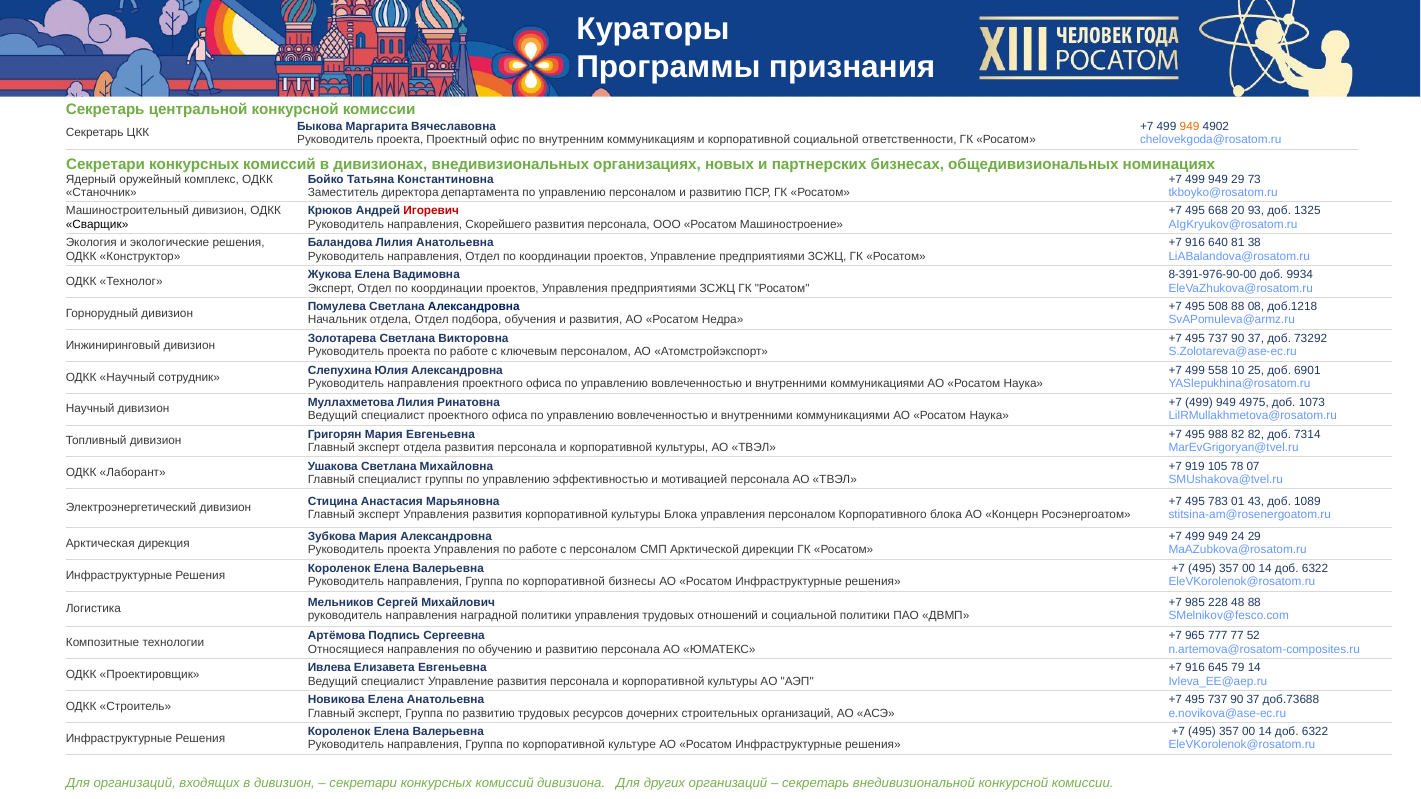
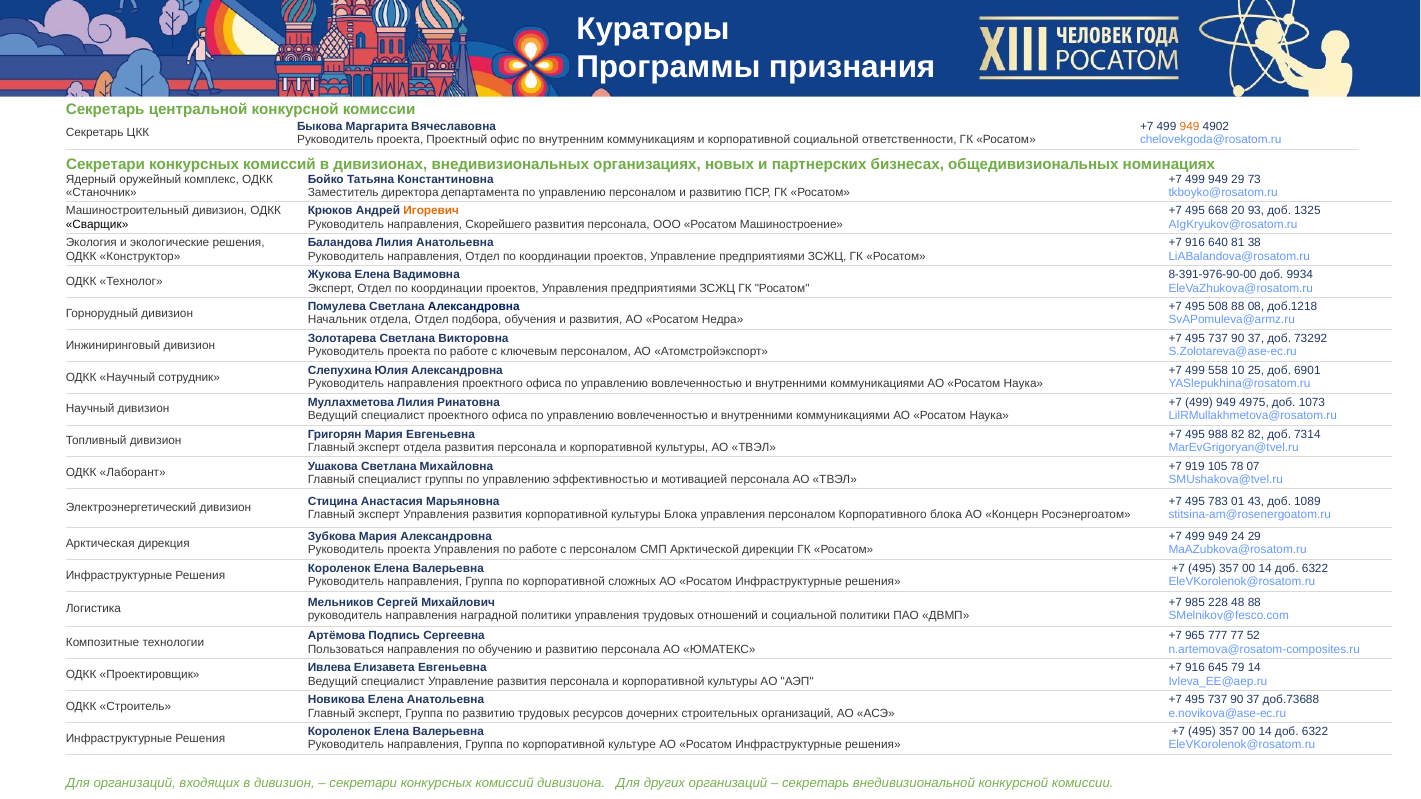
Игоревич colour: red -> orange
бизнесы: бизнесы -> сложных
Относящиеся: Относящиеся -> Пользоваться
